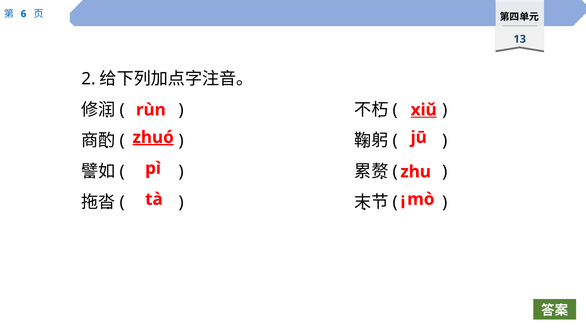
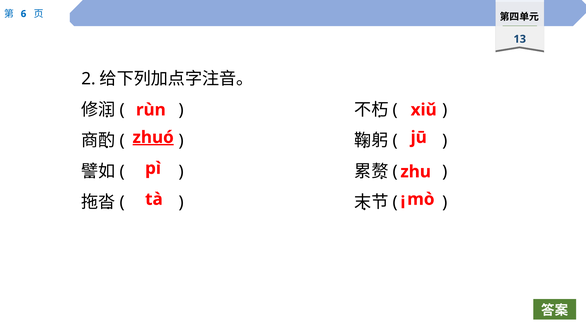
xiǔ underline: present -> none
